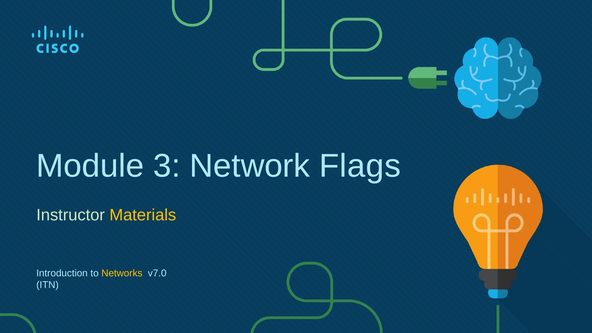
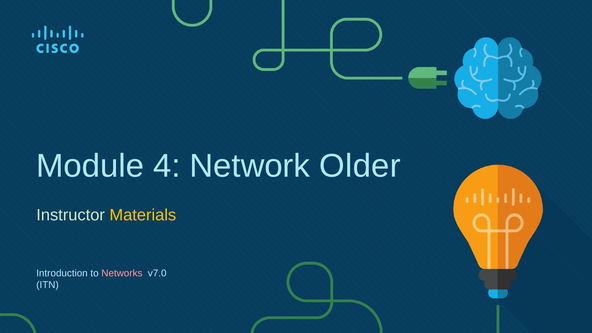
3: 3 -> 4
Flags: Flags -> Older
Networks colour: yellow -> pink
